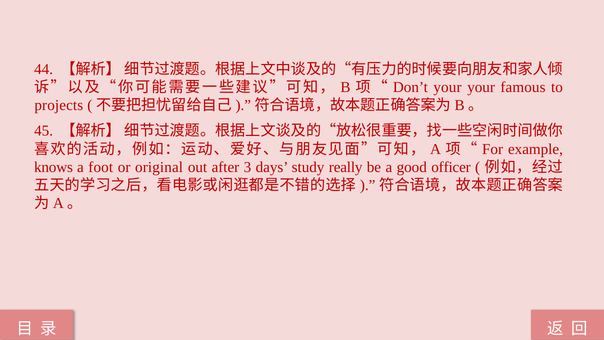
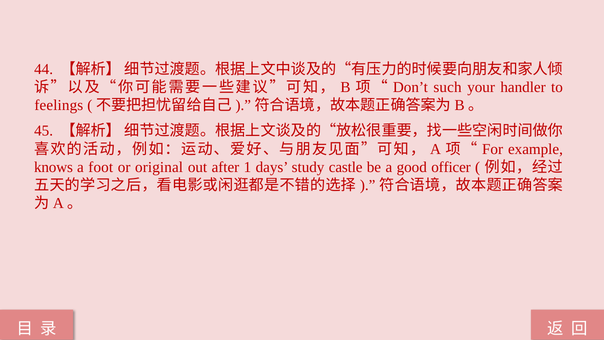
your at (447, 87): your -> such
famous: famous -> handler
projects: projects -> feelings
3: 3 -> 1
really: really -> castle
